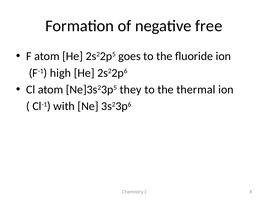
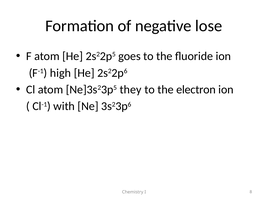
free: free -> lose
thermal: thermal -> electron
